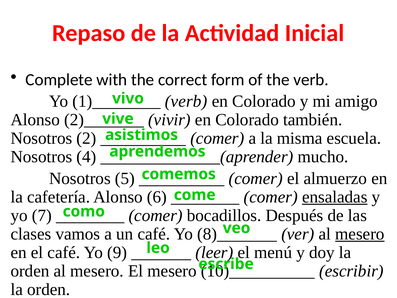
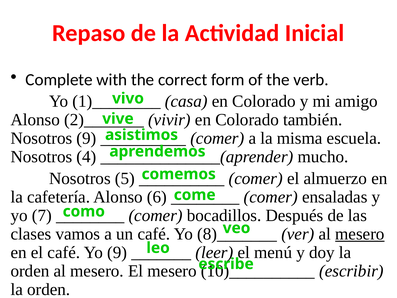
verb at (186, 101): verb -> casa
Nosotros 2: 2 -> 9
ensaladas underline: present -> none
